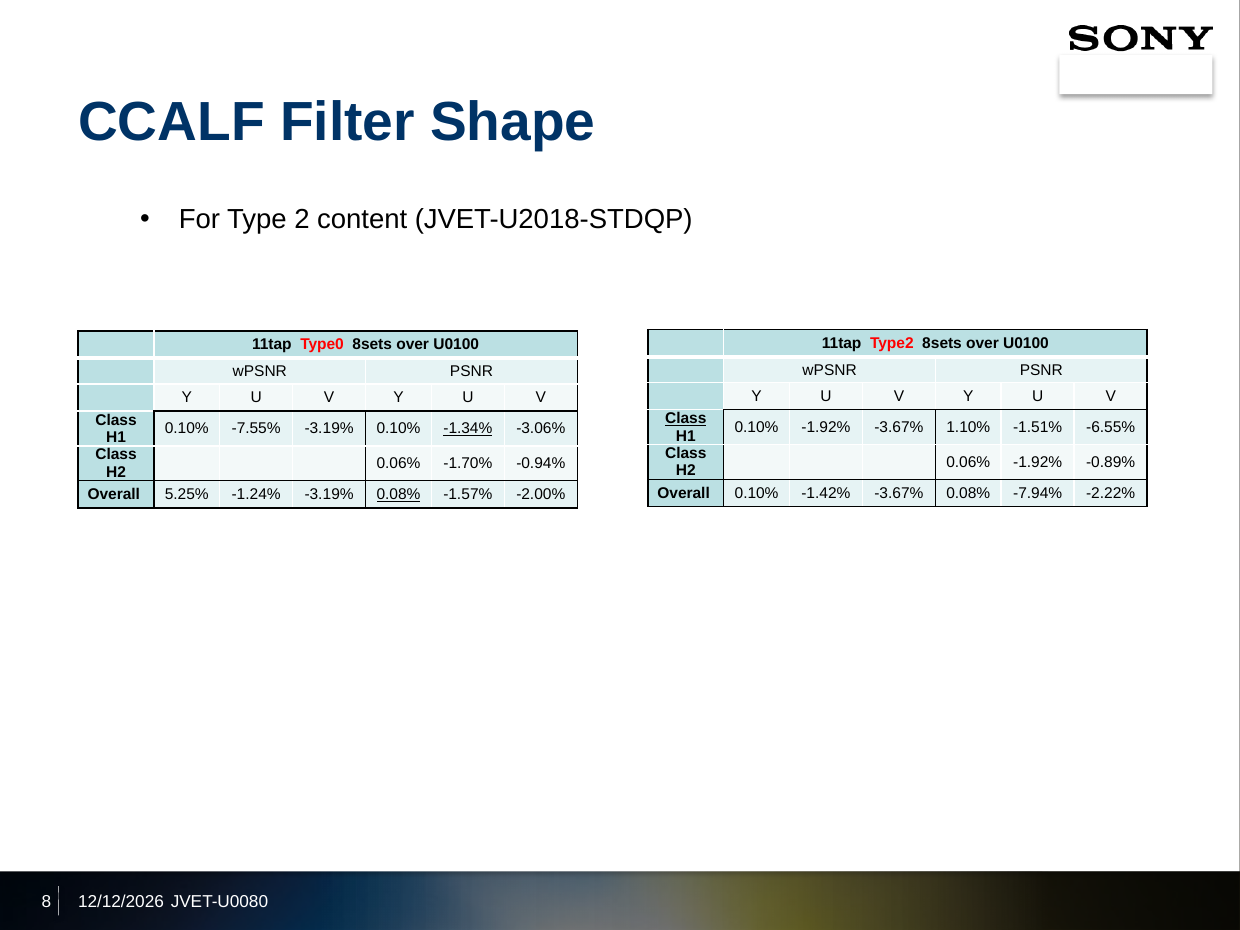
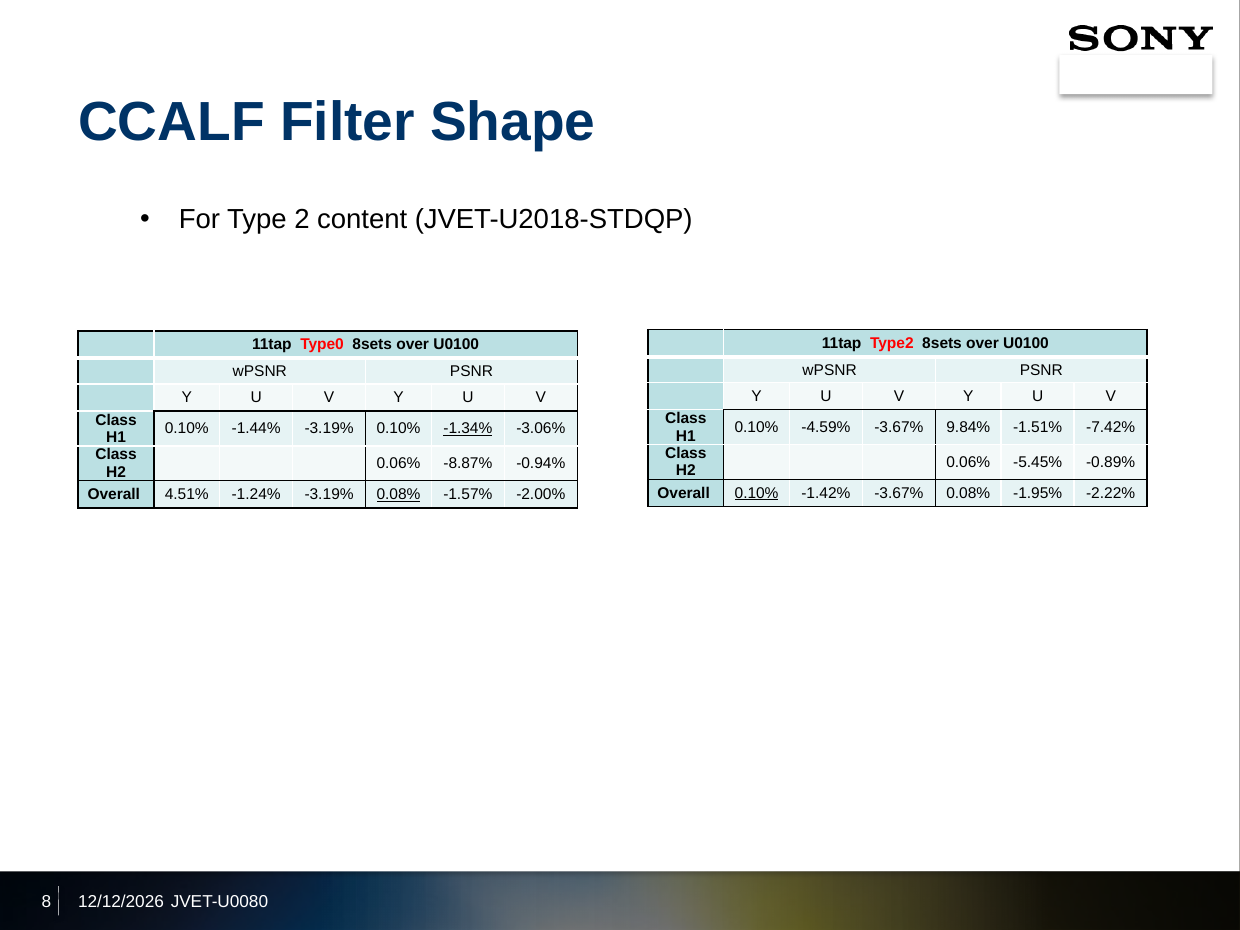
Class at (686, 419) underline: present -> none
0.10% -1.92%: -1.92% -> -4.59%
1.10%: 1.10% -> 9.84%
-6.55%: -6.55% -> -7.42%
-7.55%: -7.55% -> -1.44%
0.06% -1.92%: -1.92% -> -5.45%
-1.70%: -1.70% -> -8.87%
0.10% at (757, 493) underline: none -> present
-7.94%: -7.94% -> -1.95%
5.25%: 5.25% -> 4.51%
